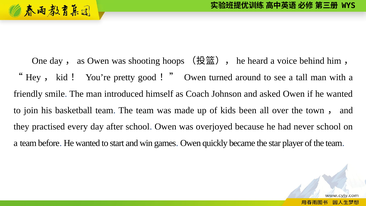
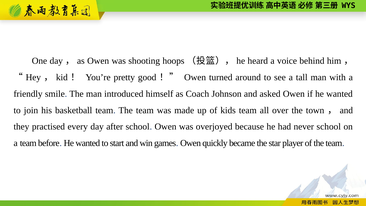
kids been: been -> team
